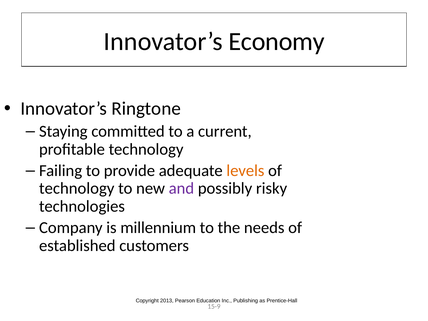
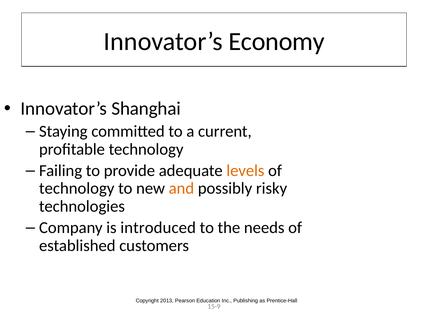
Ringtone: Ringtone -> Shanghai
and colour: purple -> orange
millennium: millennium -> introduced
